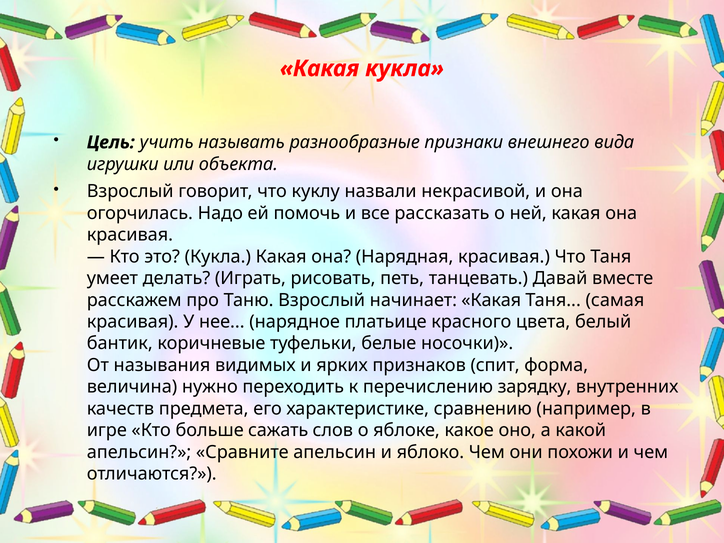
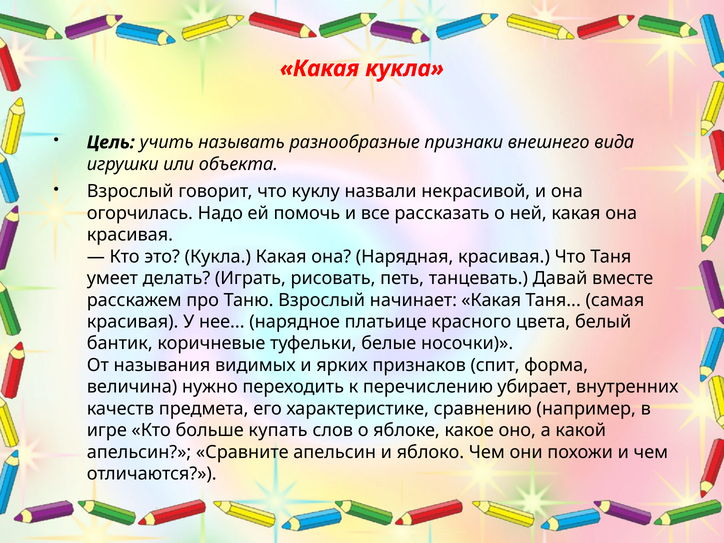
зарядку: зарядку -> убирает
сажать: сажать -> купать
